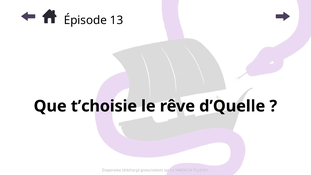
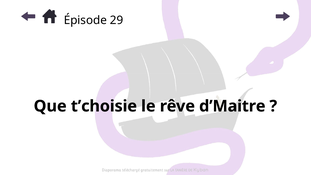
13: 13 -> 29
d’Quelle: d’Quelle -> d’Maitre
